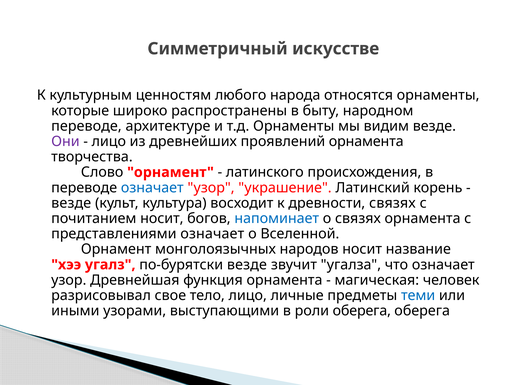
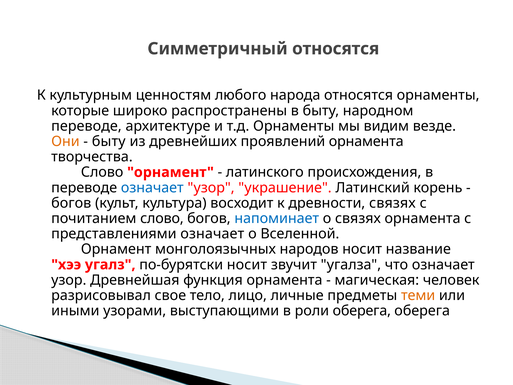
Симметричный искусстве: искусстве -> относятся
Они colour: purple -> orange
лицо at (109, 141): лицо -> быту
везде at (71, 203): везде -> богов
почитанием носит: носит -> слово
по-бурятски везде: везде -> носит
теми colour: blue -> orange
